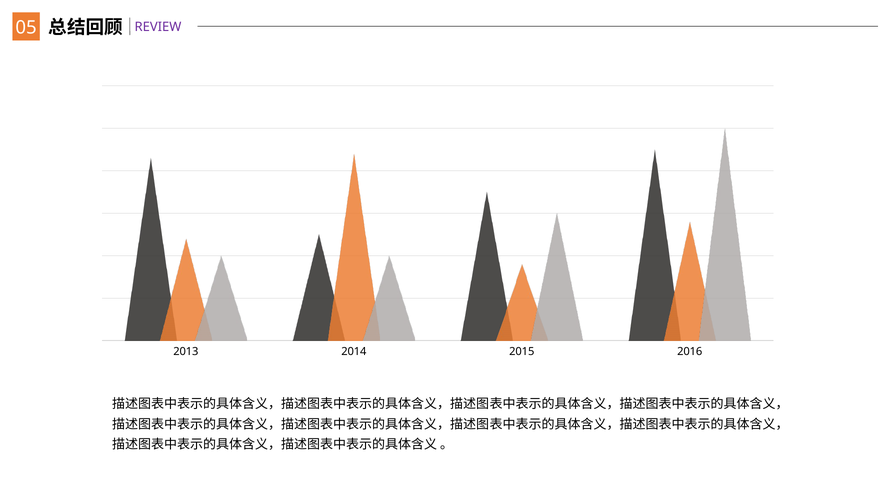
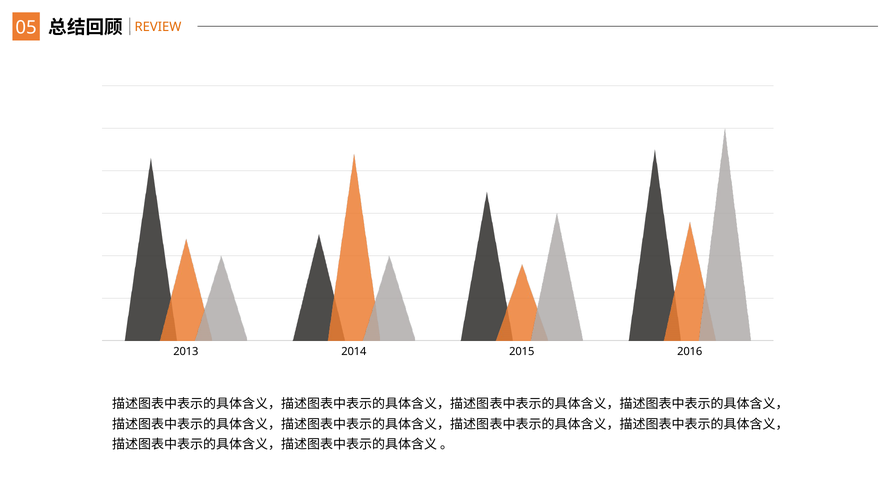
REVIEW colour: purple -> orange
